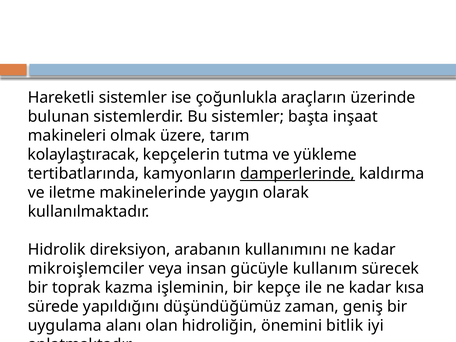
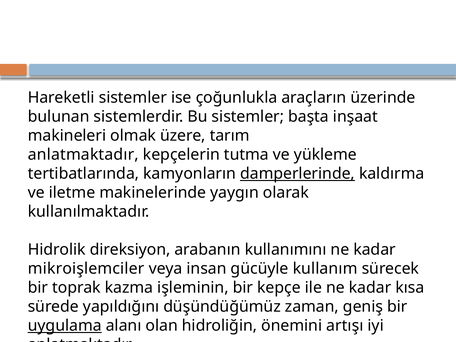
kolaylaştıracak at (83, 155): kolaylaştıracak -> anlatmaktadır
uygulama underline: none -> present
bitlik: bitlik -> artışı
